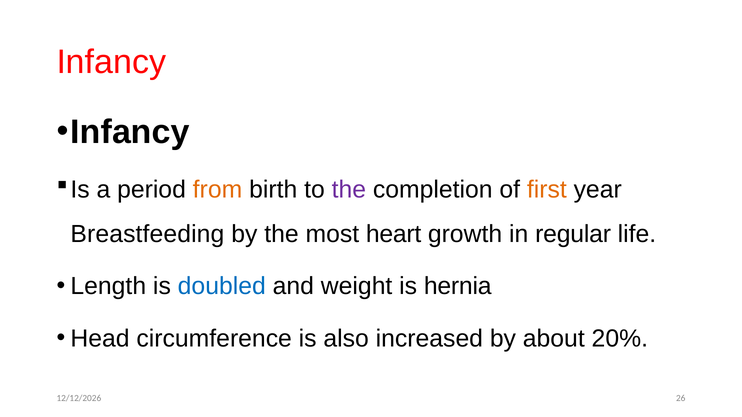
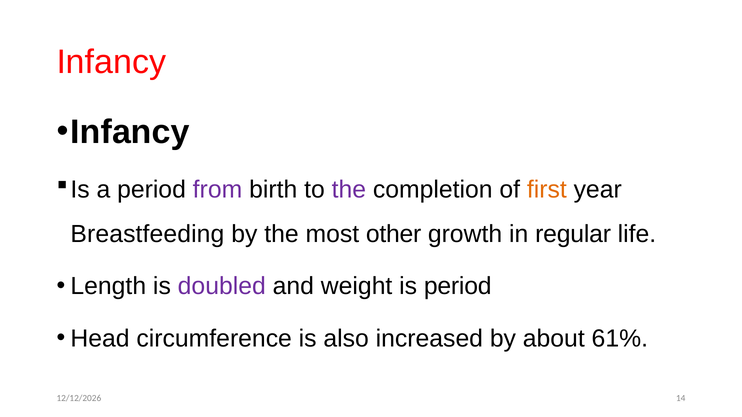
from colour: orange -> purple
heart: heart -> other
doubled colour: blue -> purple
is hernia: hernia -> period
20%: 20% -> 61%
26: 26 -> 14
